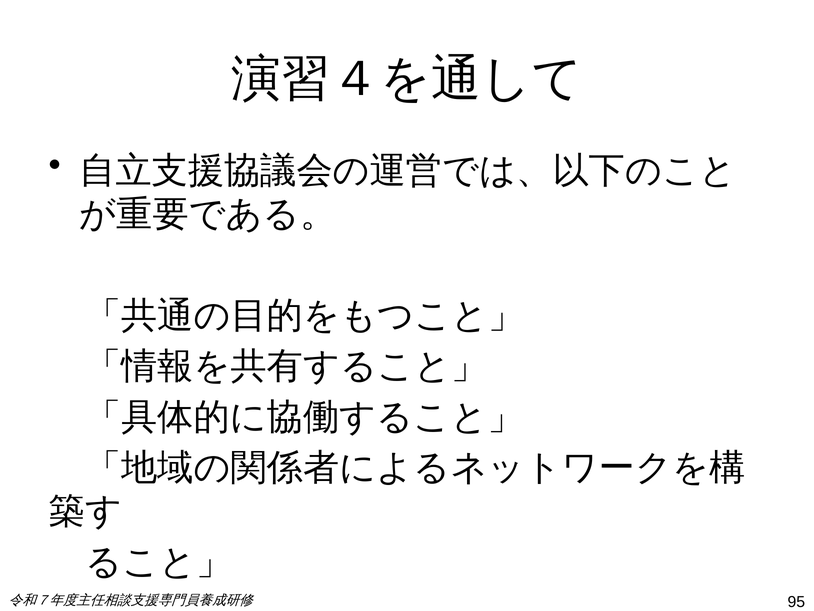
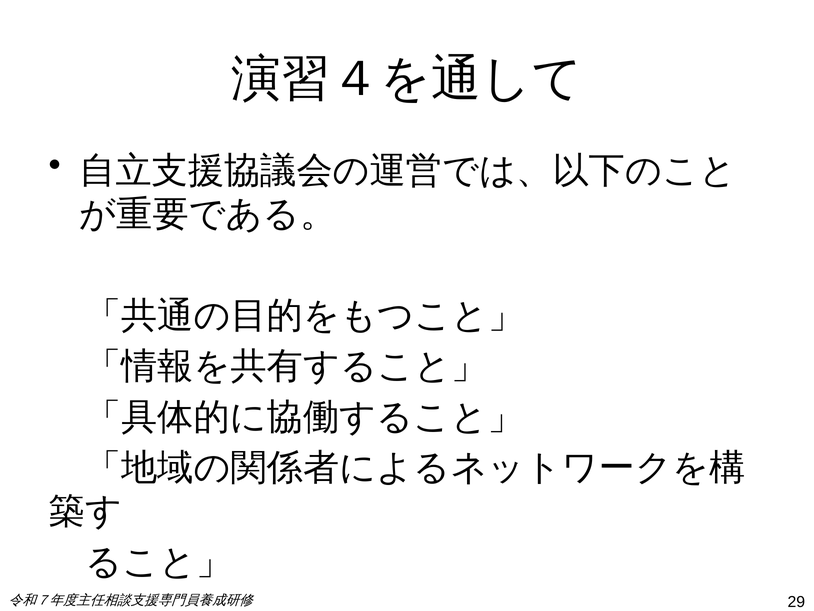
95: 95 -> 29
